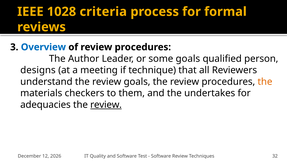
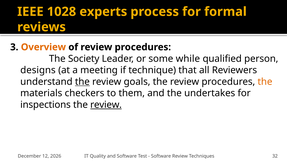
criteria: criteria -> experts
Overview colour: blue -> orange
Author: Author -> Society
some goals: goals -> while
the at (82, 81) underline: none -> present
adequacies: adequacies -> inspections
